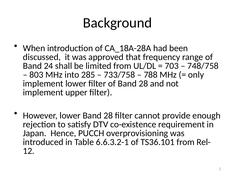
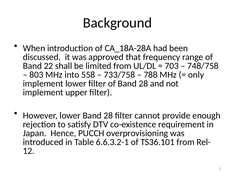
24: 24 -> 22
285: 285 -> 558
